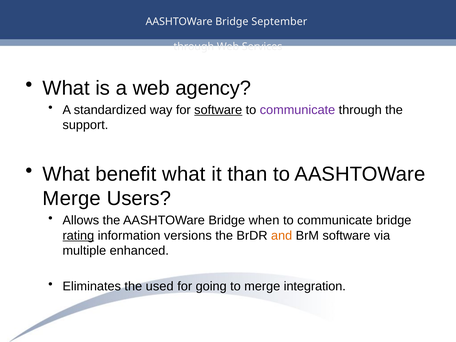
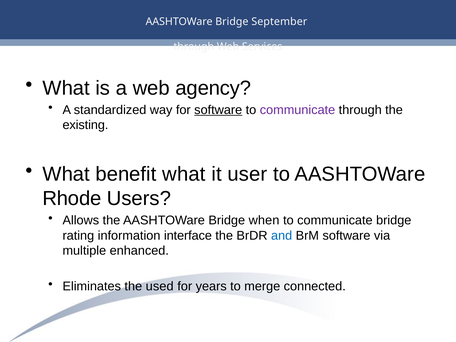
support: support -> existing
than: than -> user
Merge at (72, 199): Merge -> Rhode
rating underline: present -> none
versions: versions -> interface
and colour: orange -> blue
going: going -> years
integration: integration -> connected
